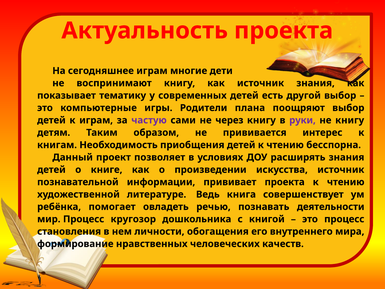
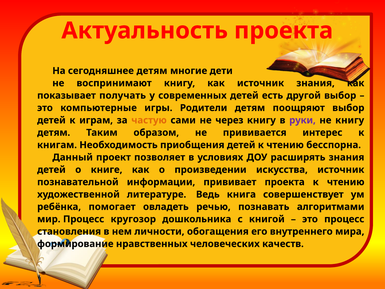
сегодняшнее играм: играм -> детям
тематику: тематику -> получать
Родители плана: плана -> детям
частую colour: purple -> orange
деятельности: деятельности -> алгоритмами
